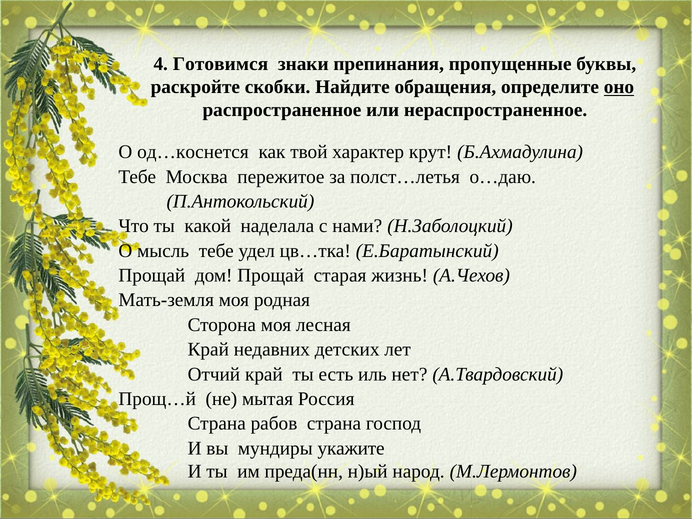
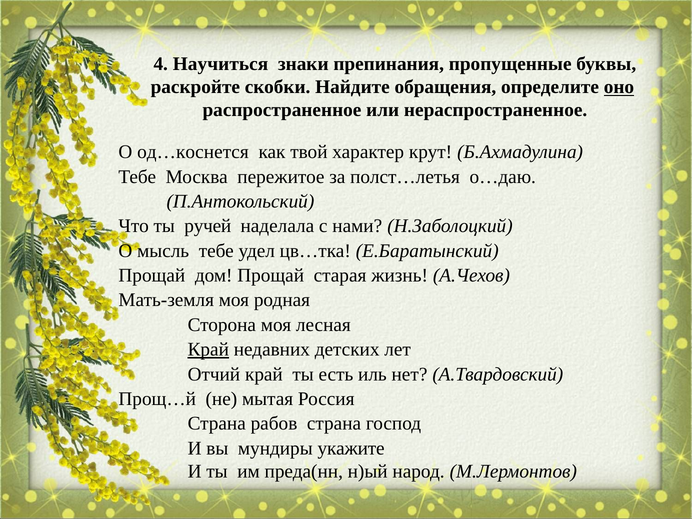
Готовимся: Готовимся -> Научиться
какой: какой -> ручей
Край at (208, 350) underline: none -> present
